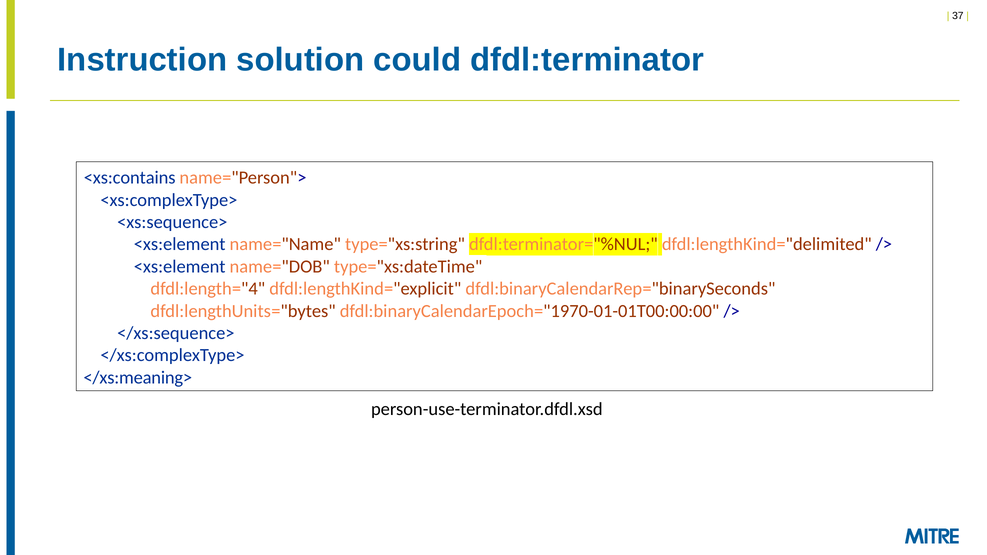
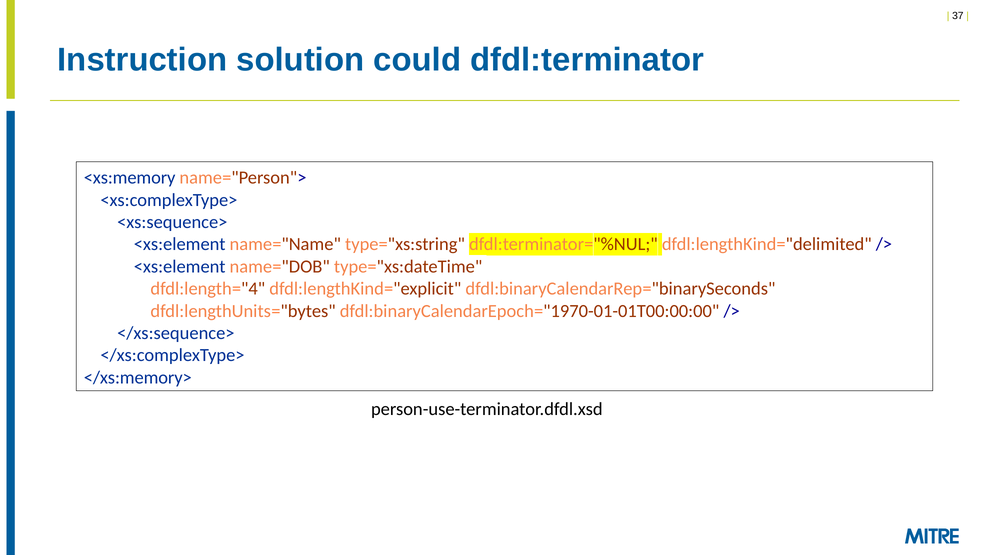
<xs:contains: <xs:contains -> <xs:memory
</xs:meaning>: </xs:meaning> -> </xs:memory>
